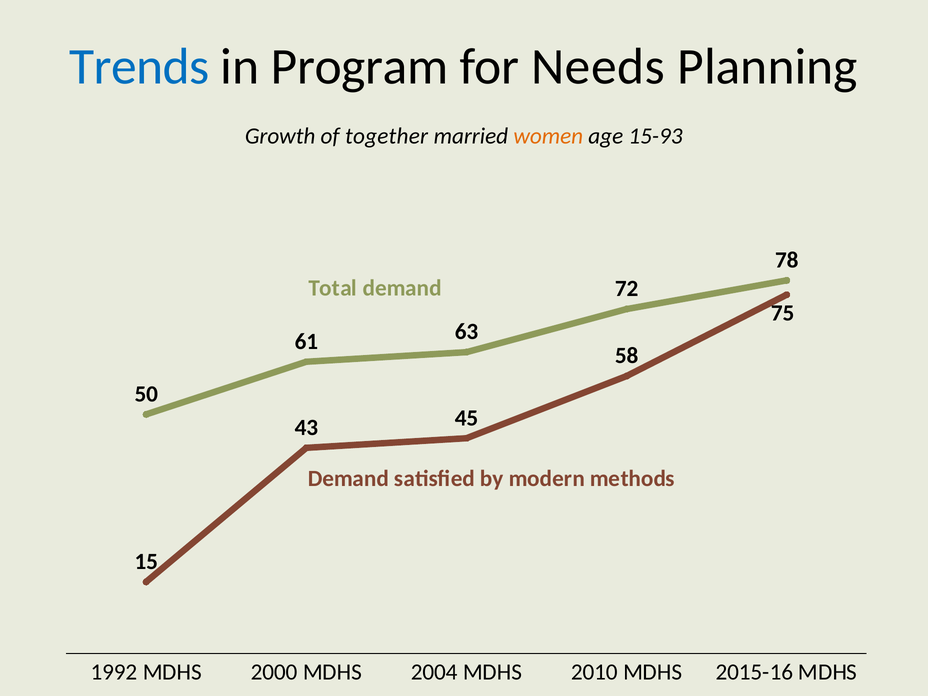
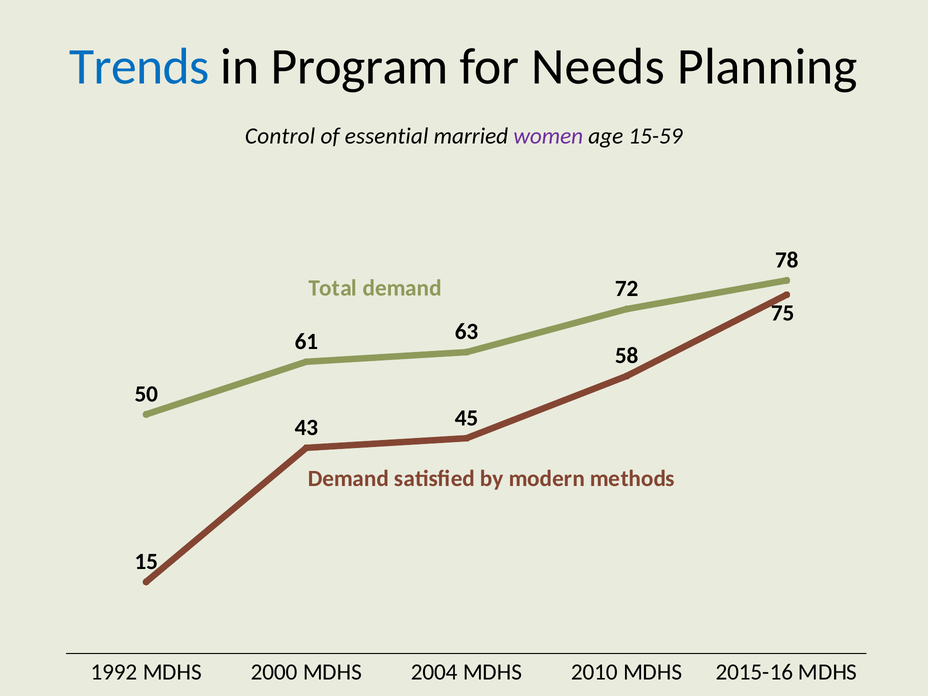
Growth: Growth -> Control
together: together -> essential
women colour: orange -> purple
15-93: 15-93 -> 15-59
